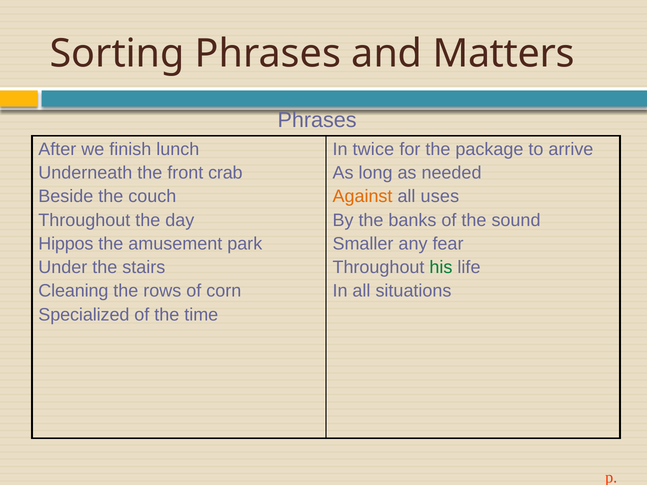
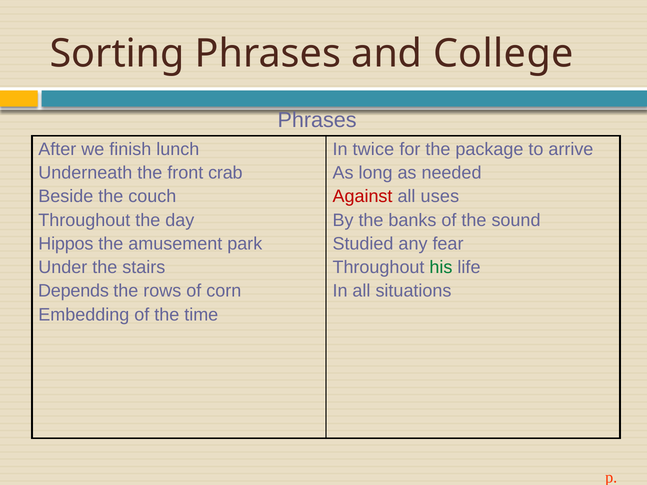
Matters: Matters -> College
Against colour: orange -> red
Smaller: Smaller -> Studied
Cleaning: Cleaning -> Depends
Specialized: Specialized -> Embedding
